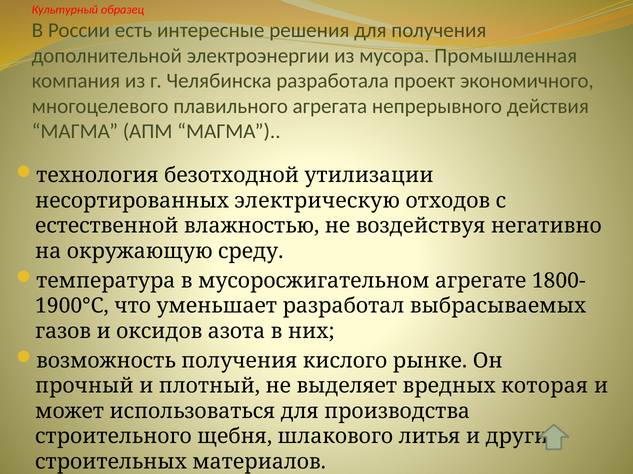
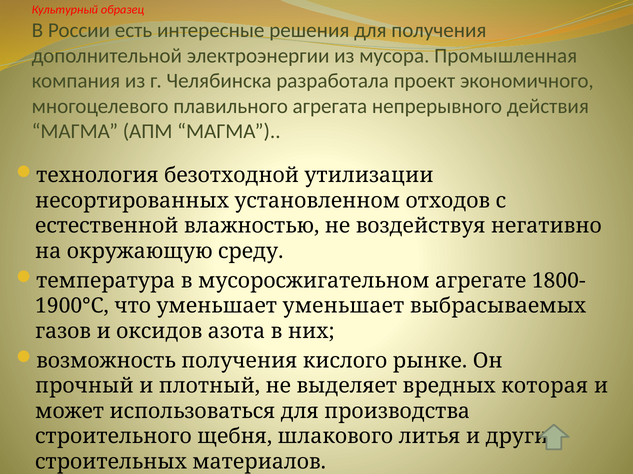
электрическую: электрическую -> установленном
уменьшает разработал: разработал -> уменьшает
